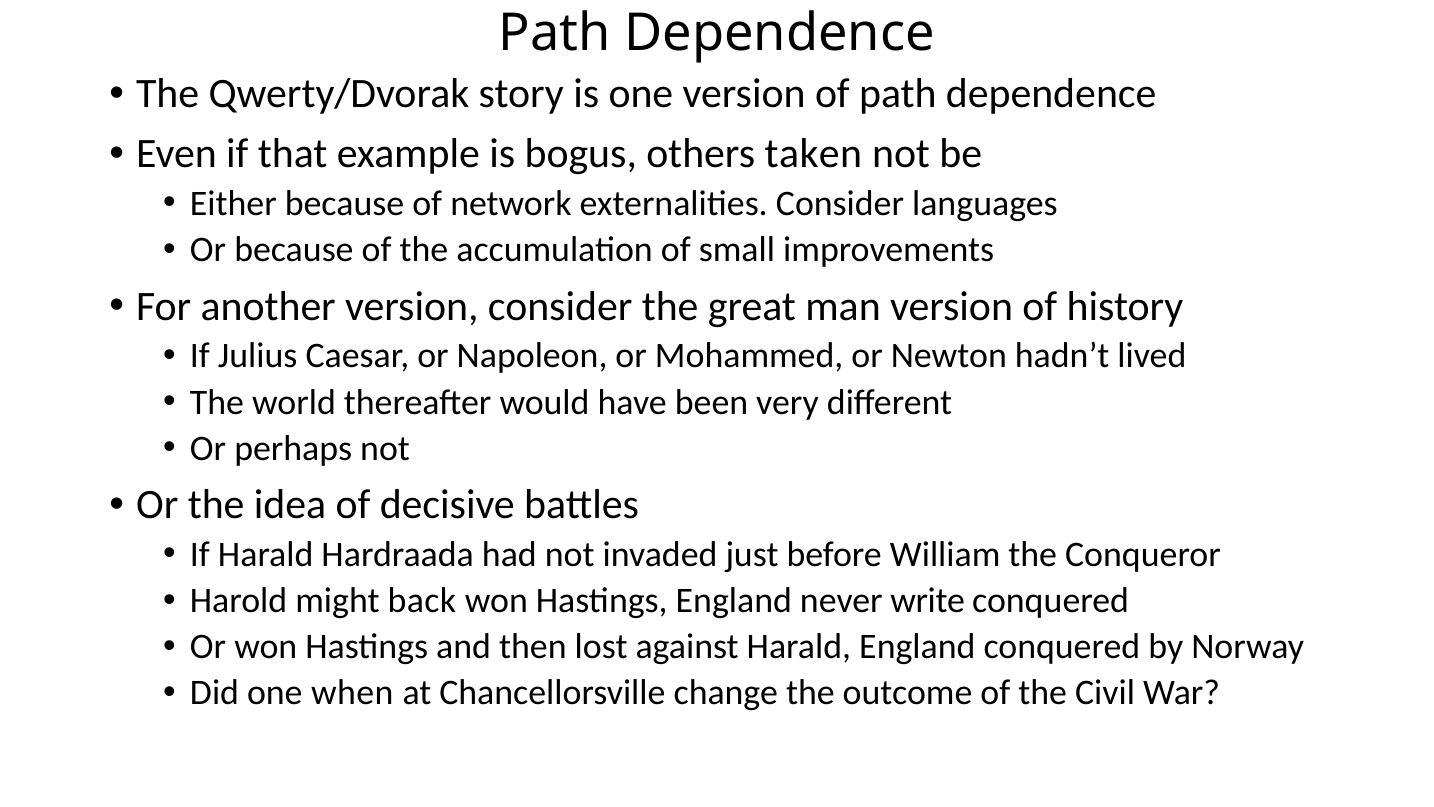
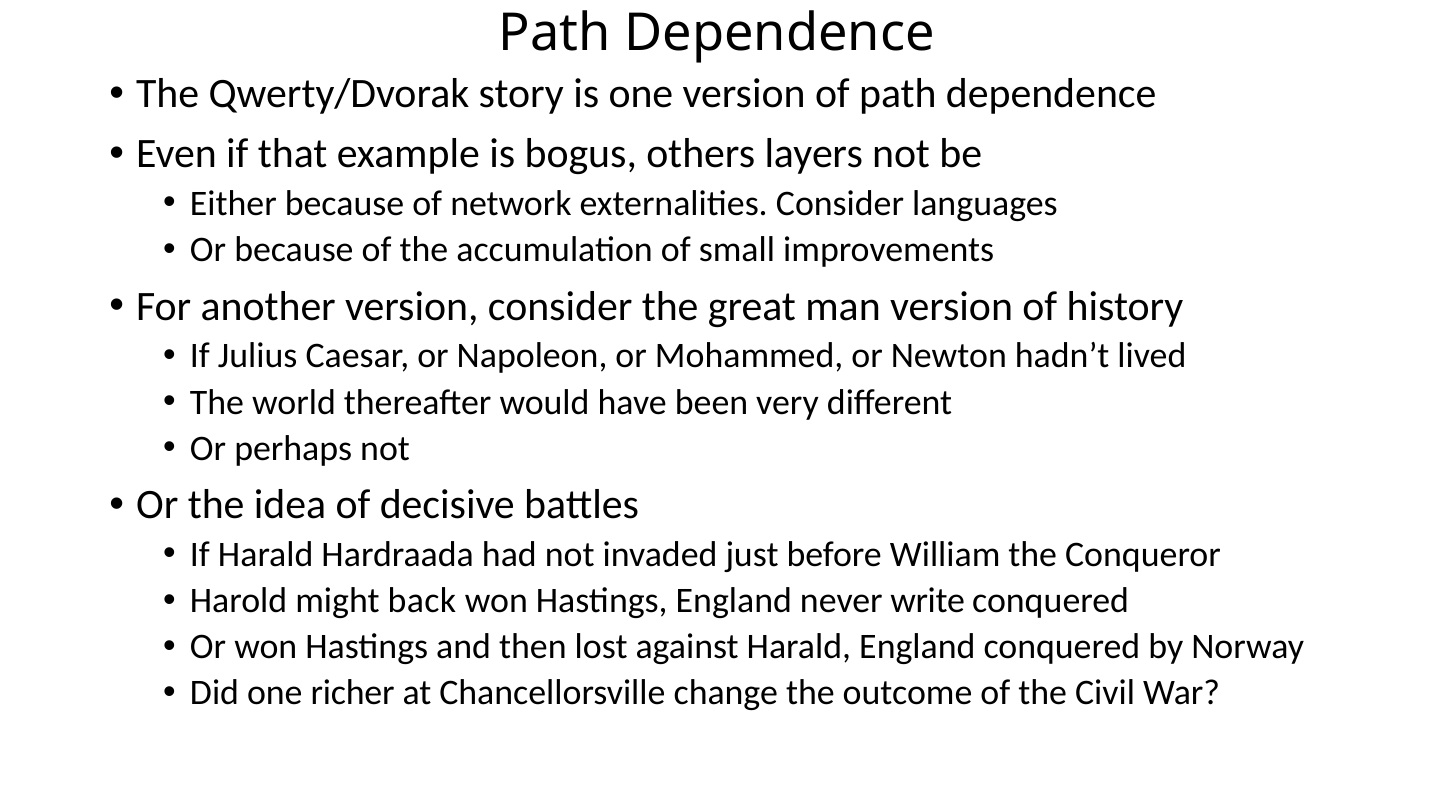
taken: taken -> layers
when: when -> richer
